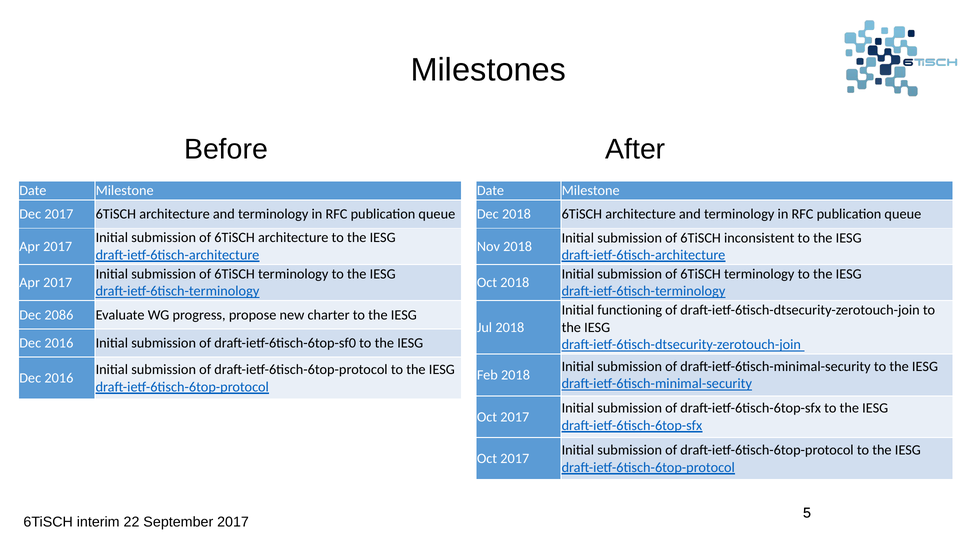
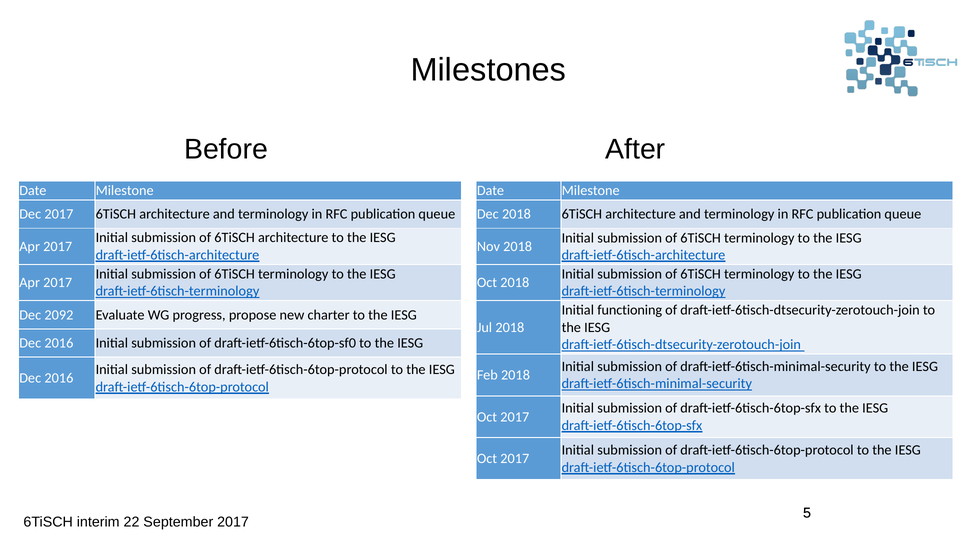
inconsistent at (759, 238): inconsistent -> terminology
2086: 2086 -> 2092
